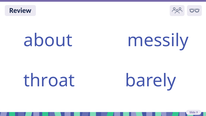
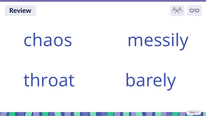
about: about -> chaos
